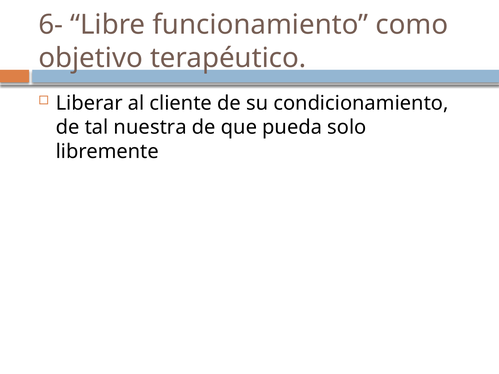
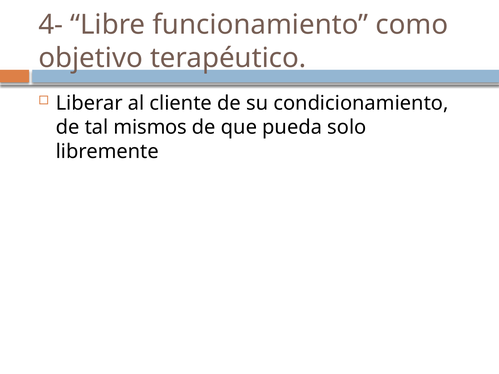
6-: 6- -> 4-
nuestra: nuestra -> mismos
